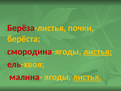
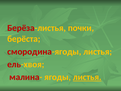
листья at (98, 51) underline: present -> none
